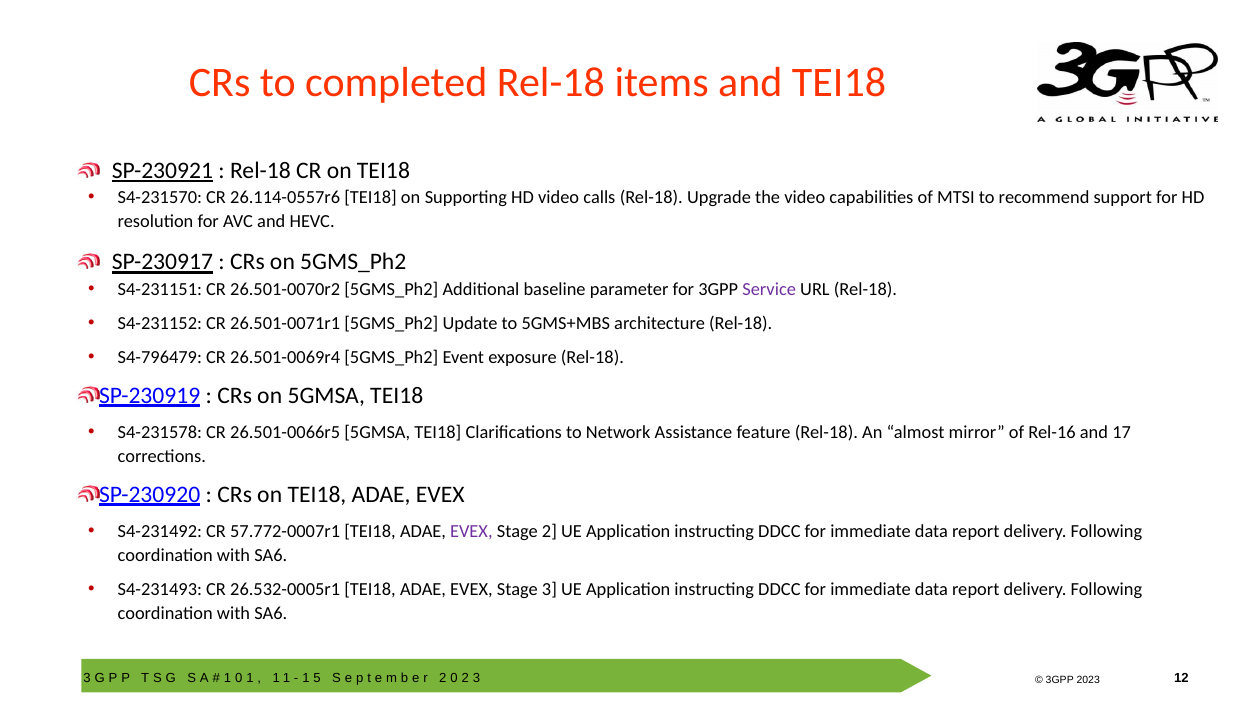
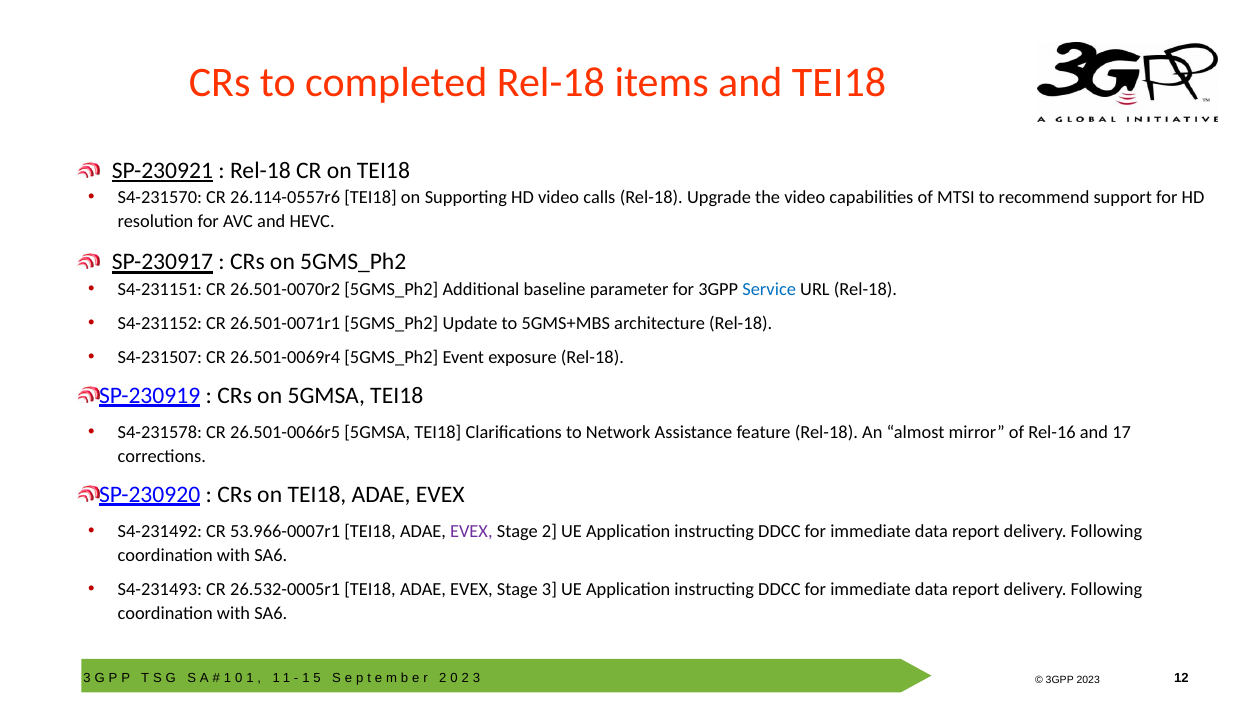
Service colour: purple -> blue
S4-796479: S4-796479 -> S4-231507
57.772-0007r1: 57.772-0007r1 -> 53.966-0007r1
